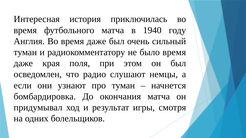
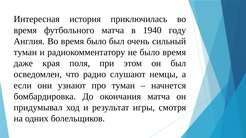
Во время даже: даже -> было
